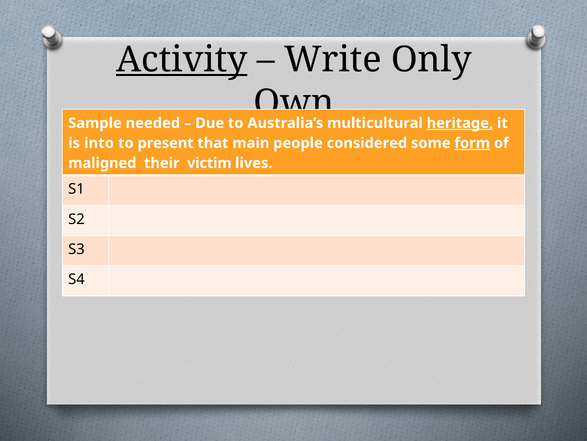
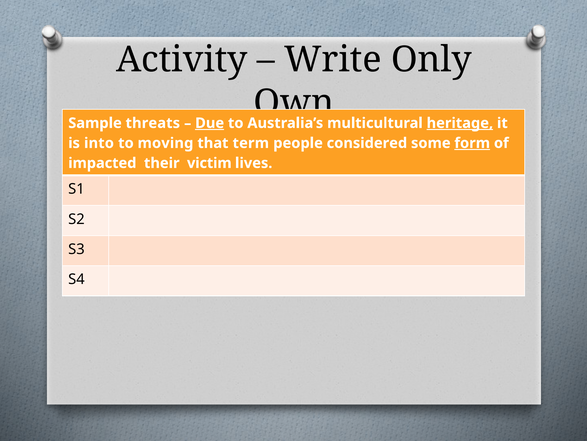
Activity underline: present -> none
needed: needed -> threats
Due underline: none -> present
present: present -> moving
main: main -> term
maligned: maligned -> impacted
